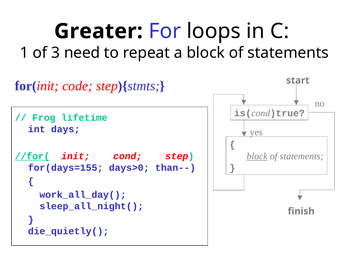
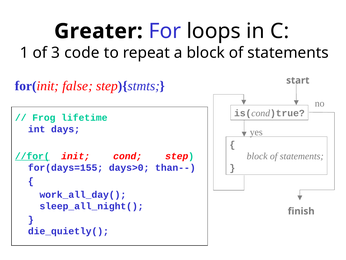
need: need -> code
code: code -> false
block at (257, 156) underline: present -> none
